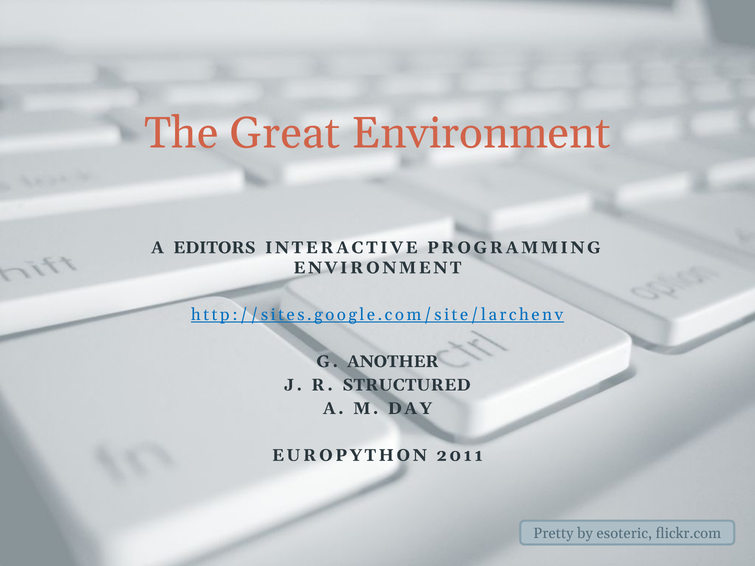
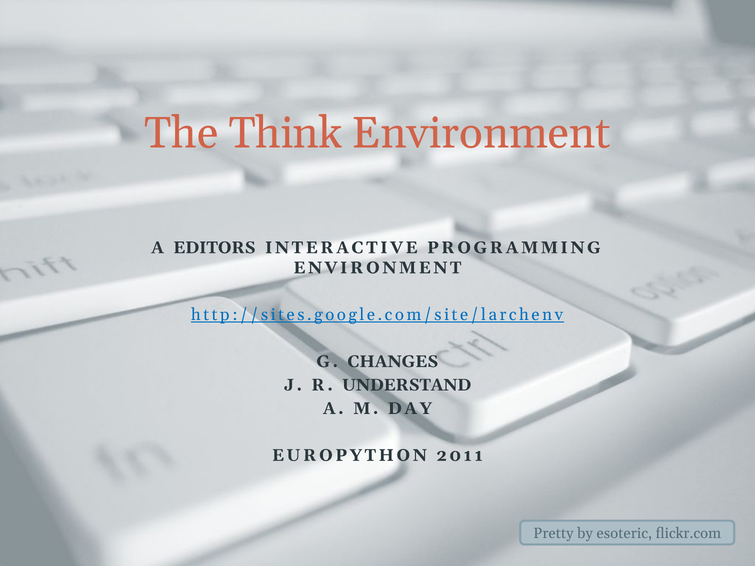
Great: Great -> Think
ANOTHER: ANOTHER -> CHANGES
STRUCTURED: STRUCTURED -> UNDERSTAND
